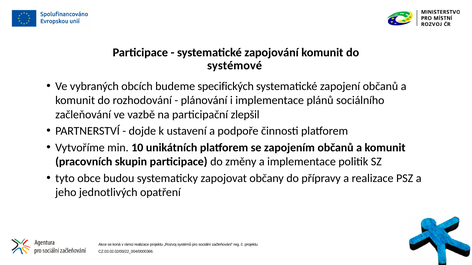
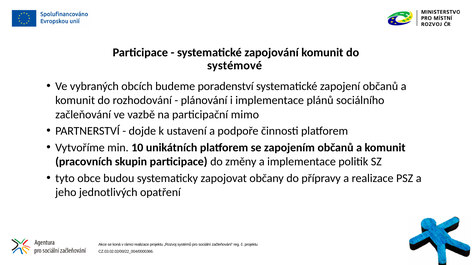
specifických: specifických -> poradenství
zlepšil: zlepšil -> mimo
